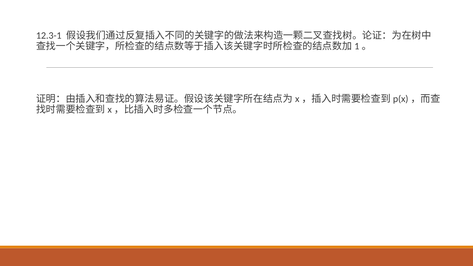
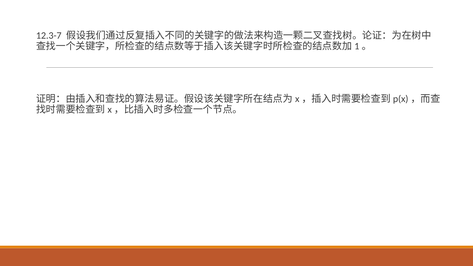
12.3-1: 12.3-1 -> 12.3-7
